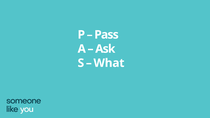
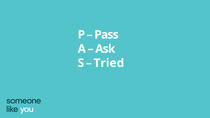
What: What -> Tried
